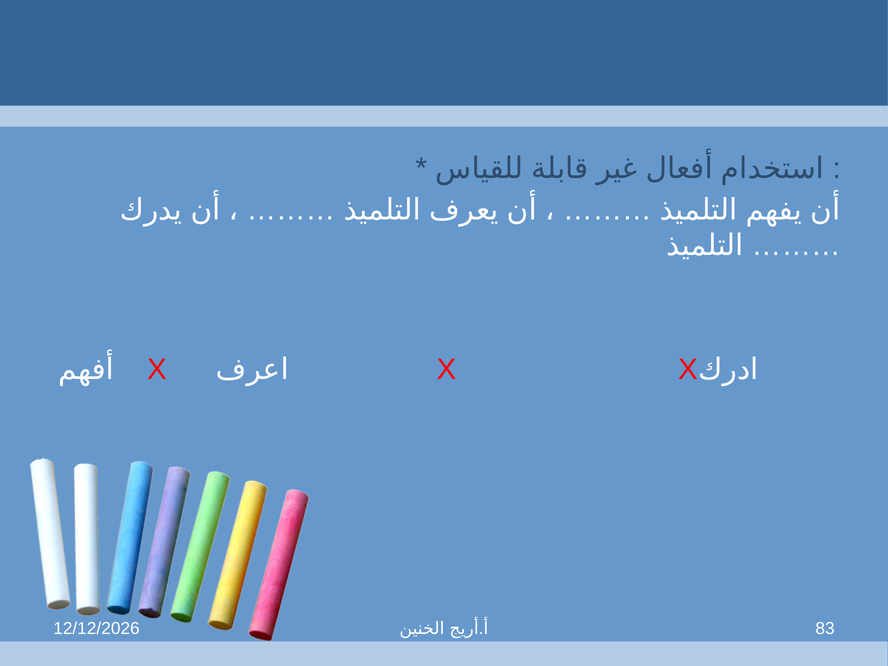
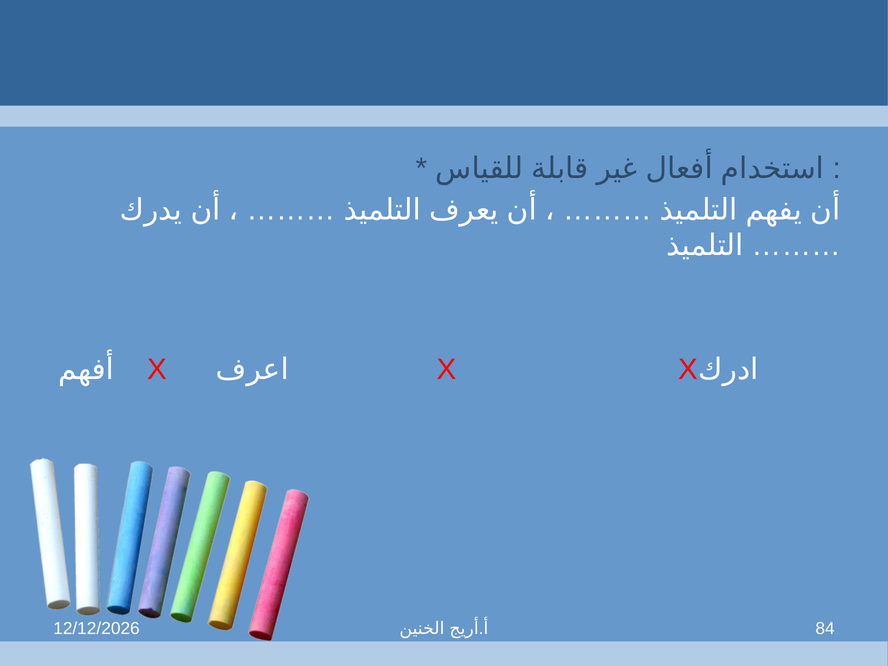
83: 83 -> 84
